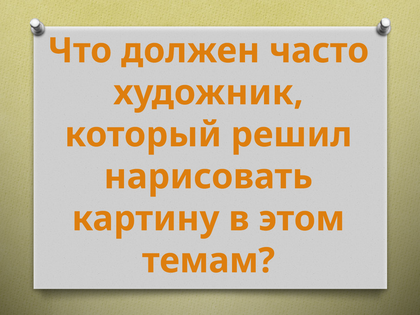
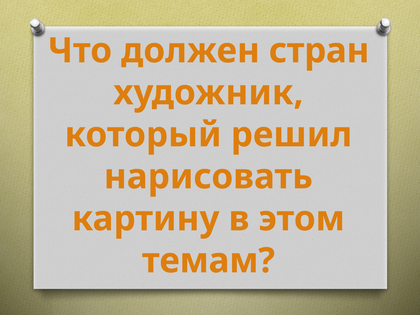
часто: часто -> стран
